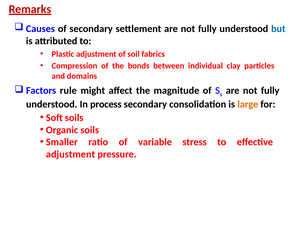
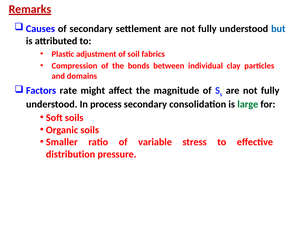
rule: rule -> rate
large colour: orange -> green
adjustment at (71, 154): adjustment -> distribution
